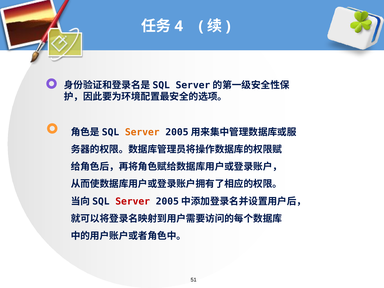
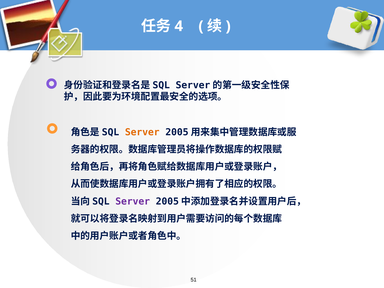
Server at (133, 201) colour: red -> purple
